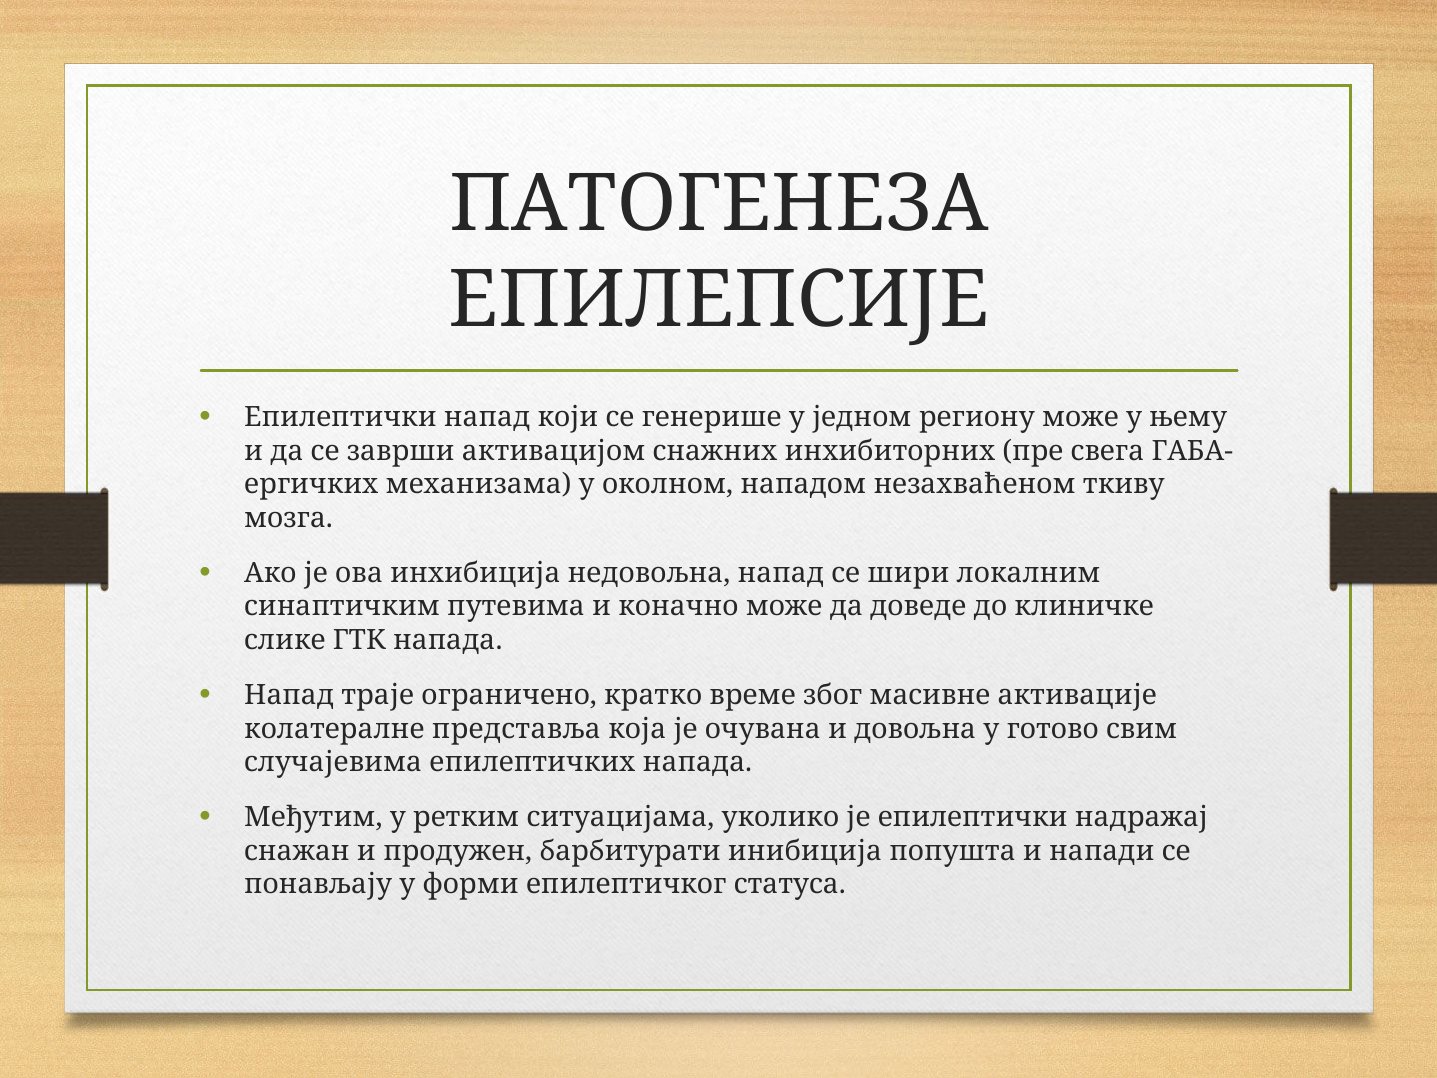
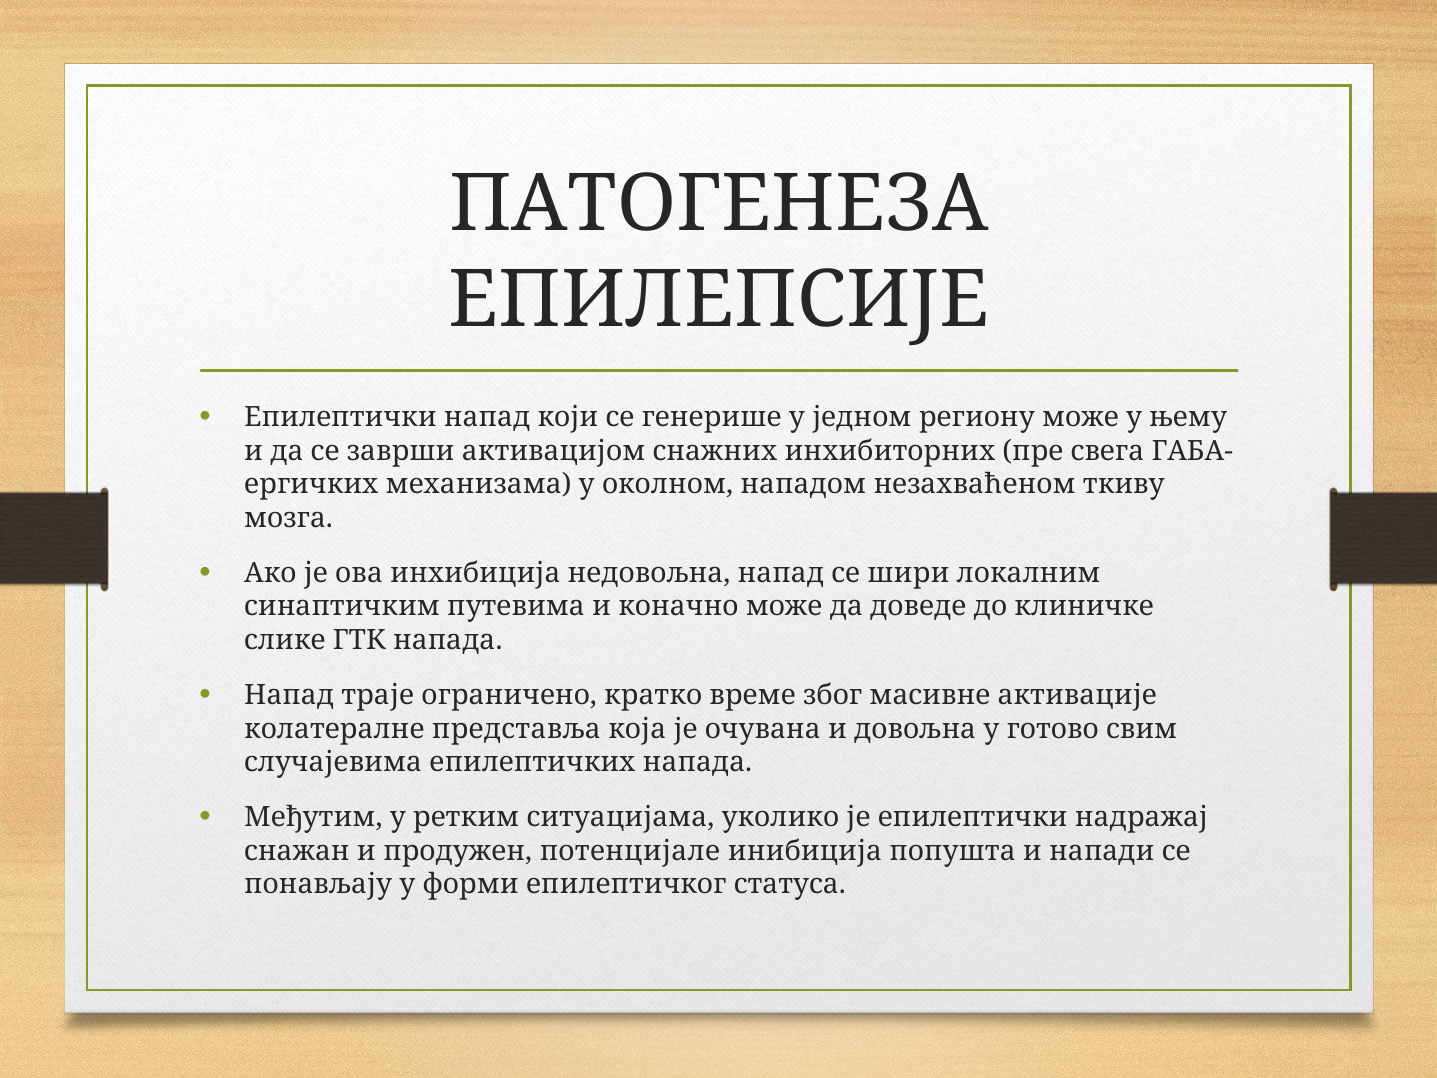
барбитурати: барбитурати -> потенцијале
